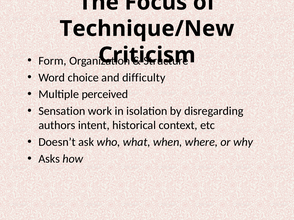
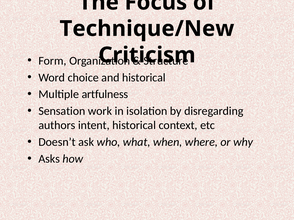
and difficulty: difficulty -> historical
perceived: perceived -> artfulness
